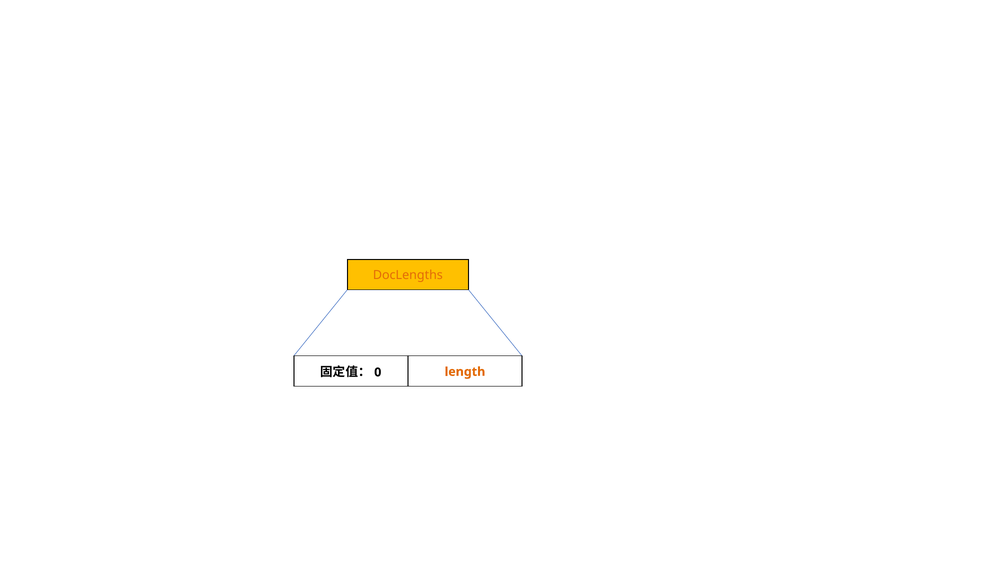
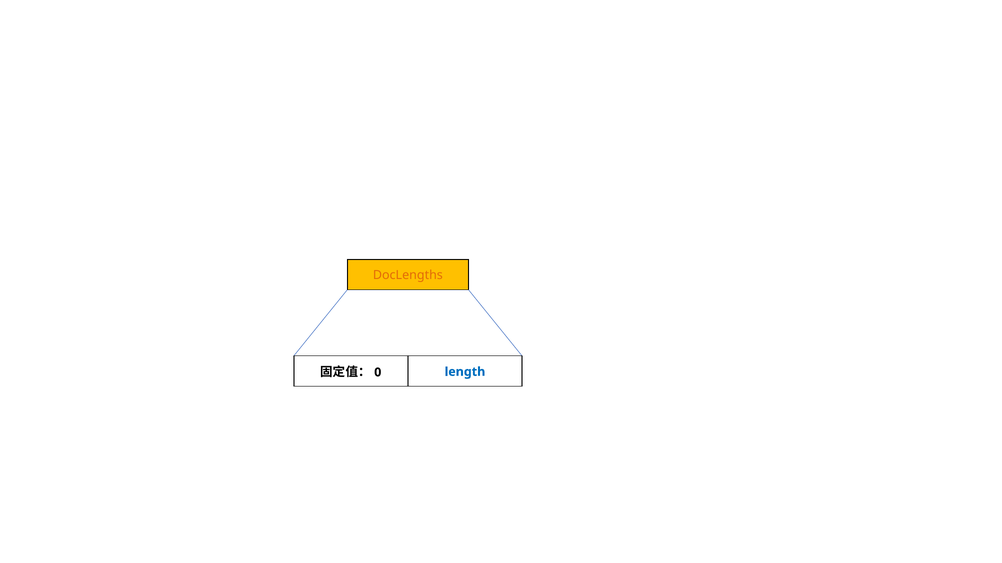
length colour: orange -> blue
